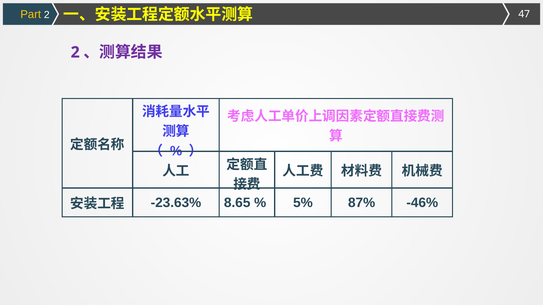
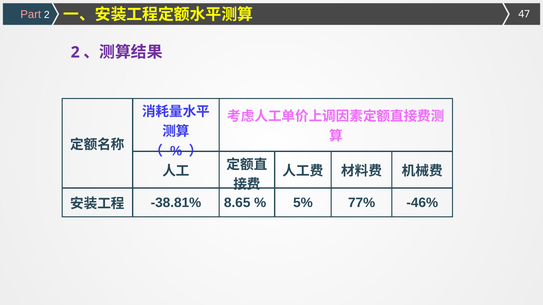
Part colour: yellow -> pink
-23.63%: -23.63% -> -38.81%
87%: 87% -> 77%
